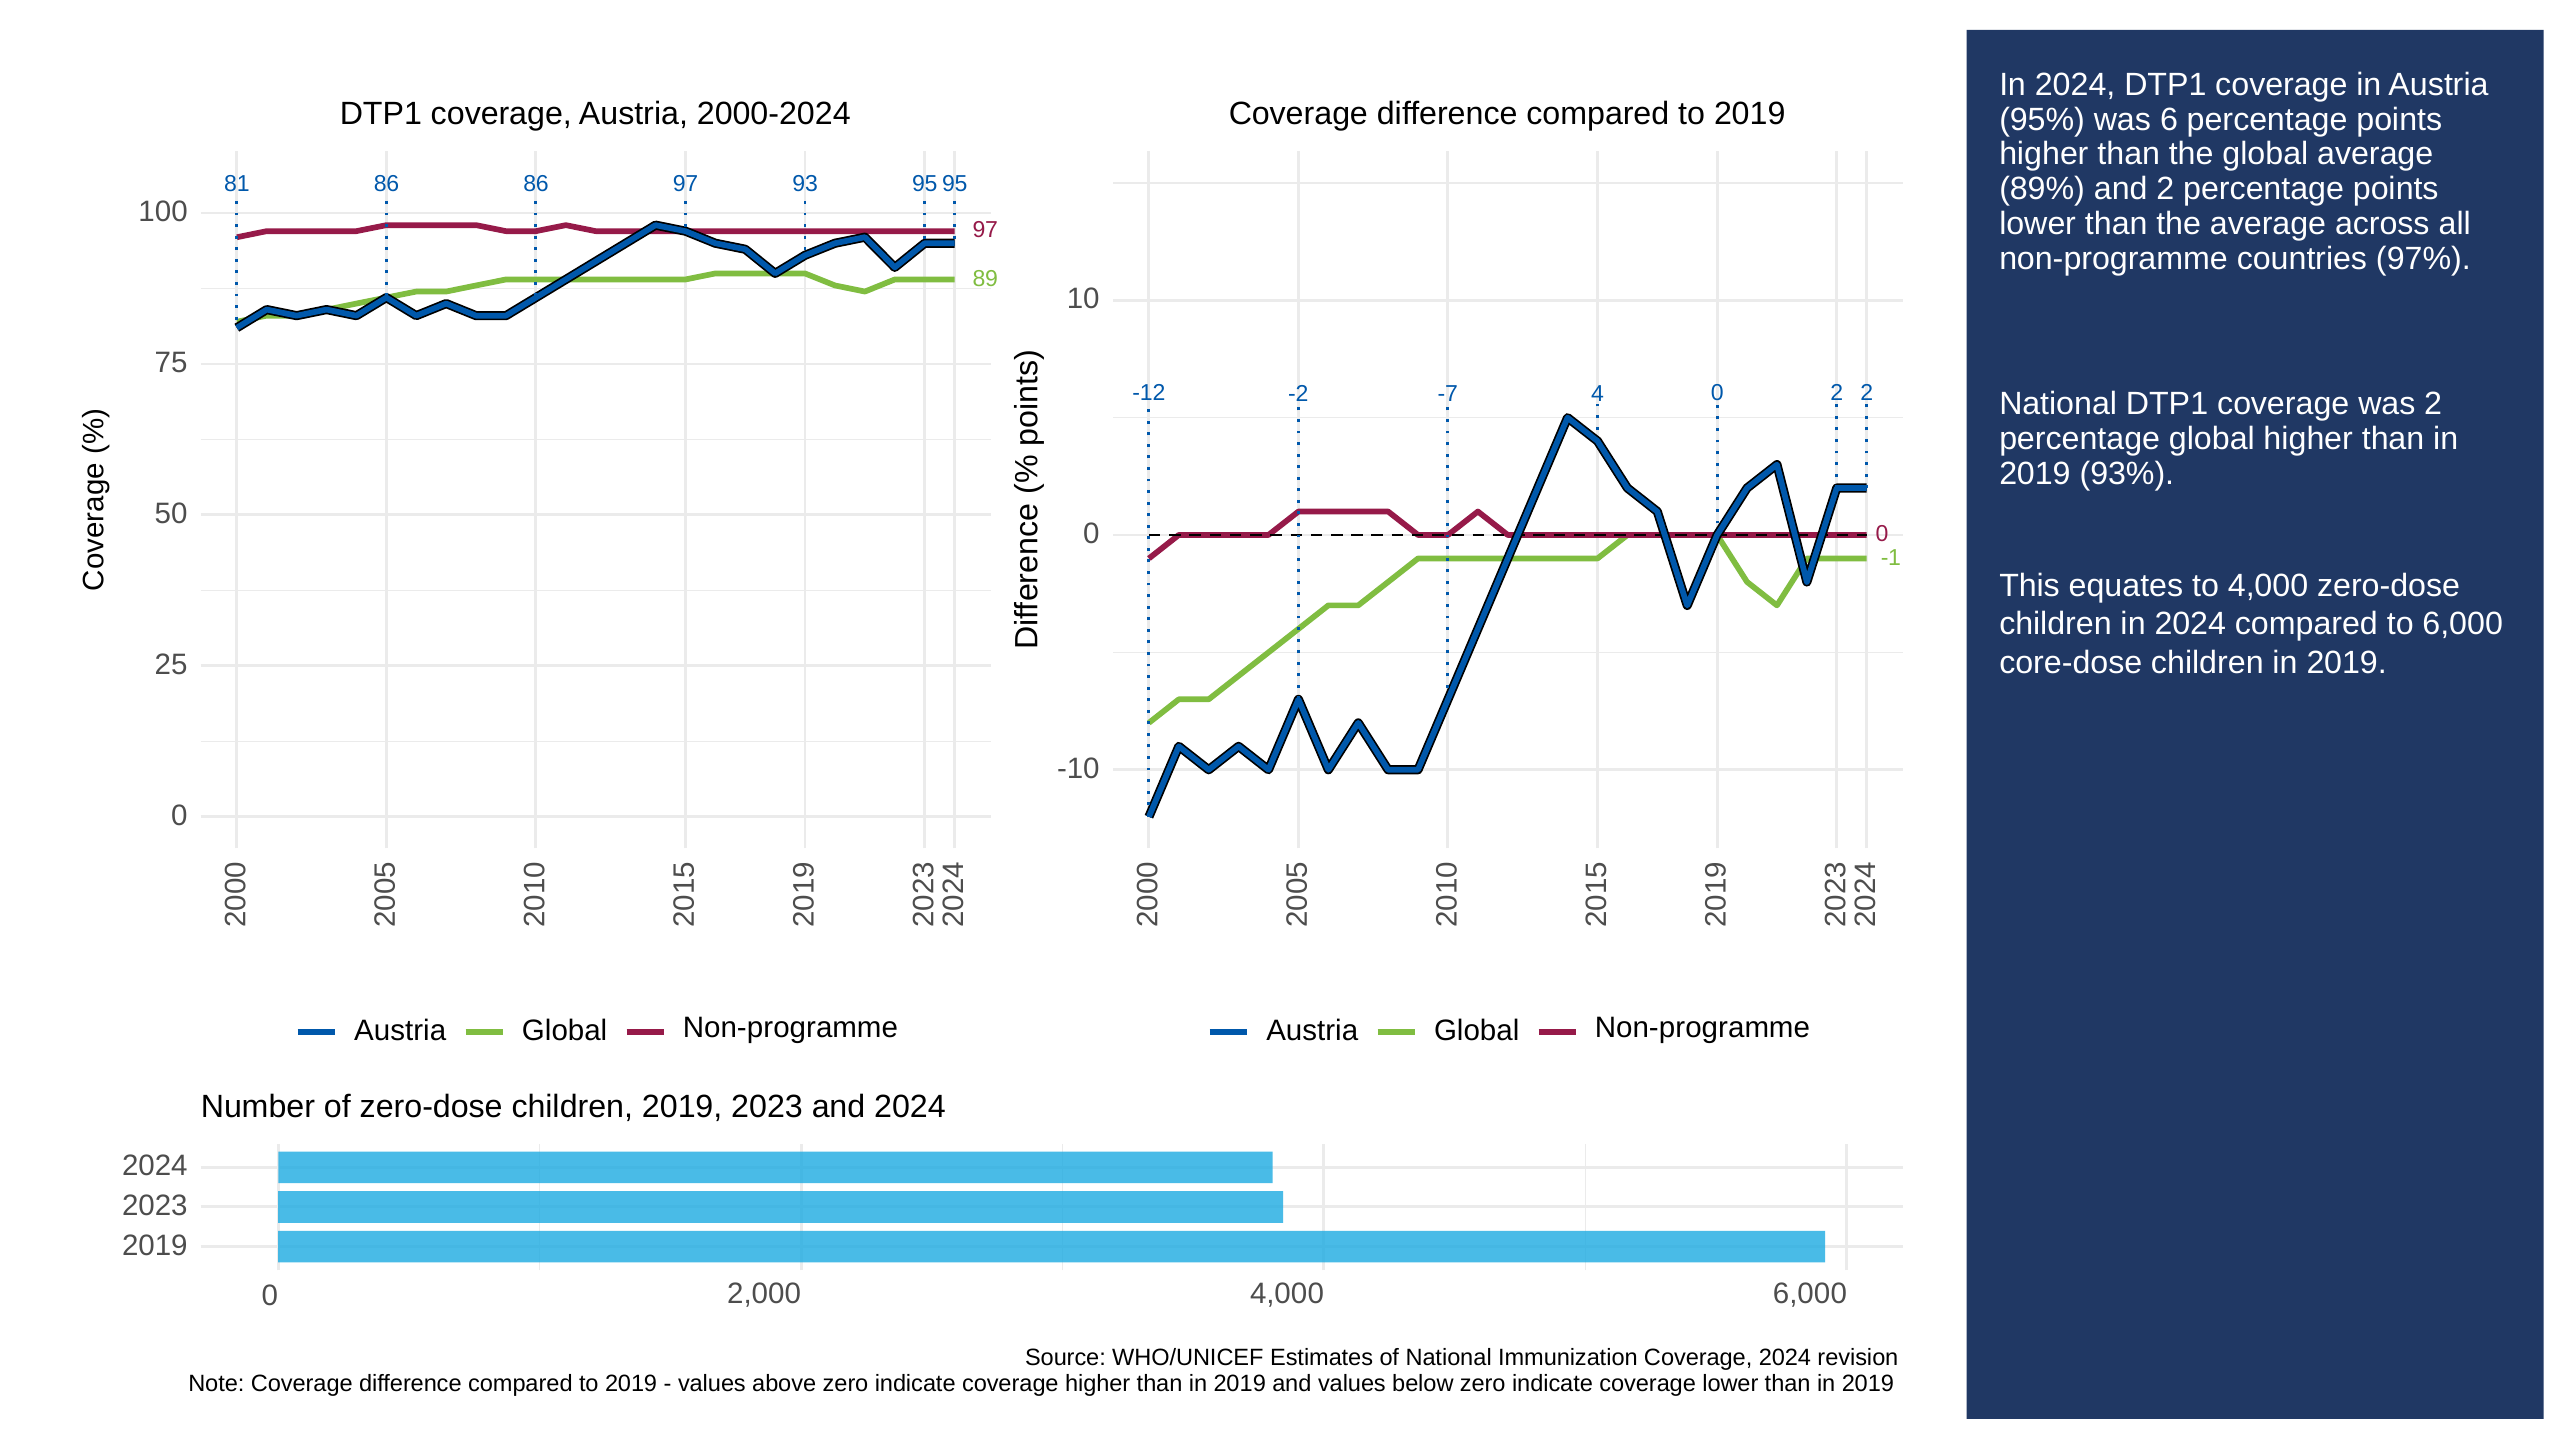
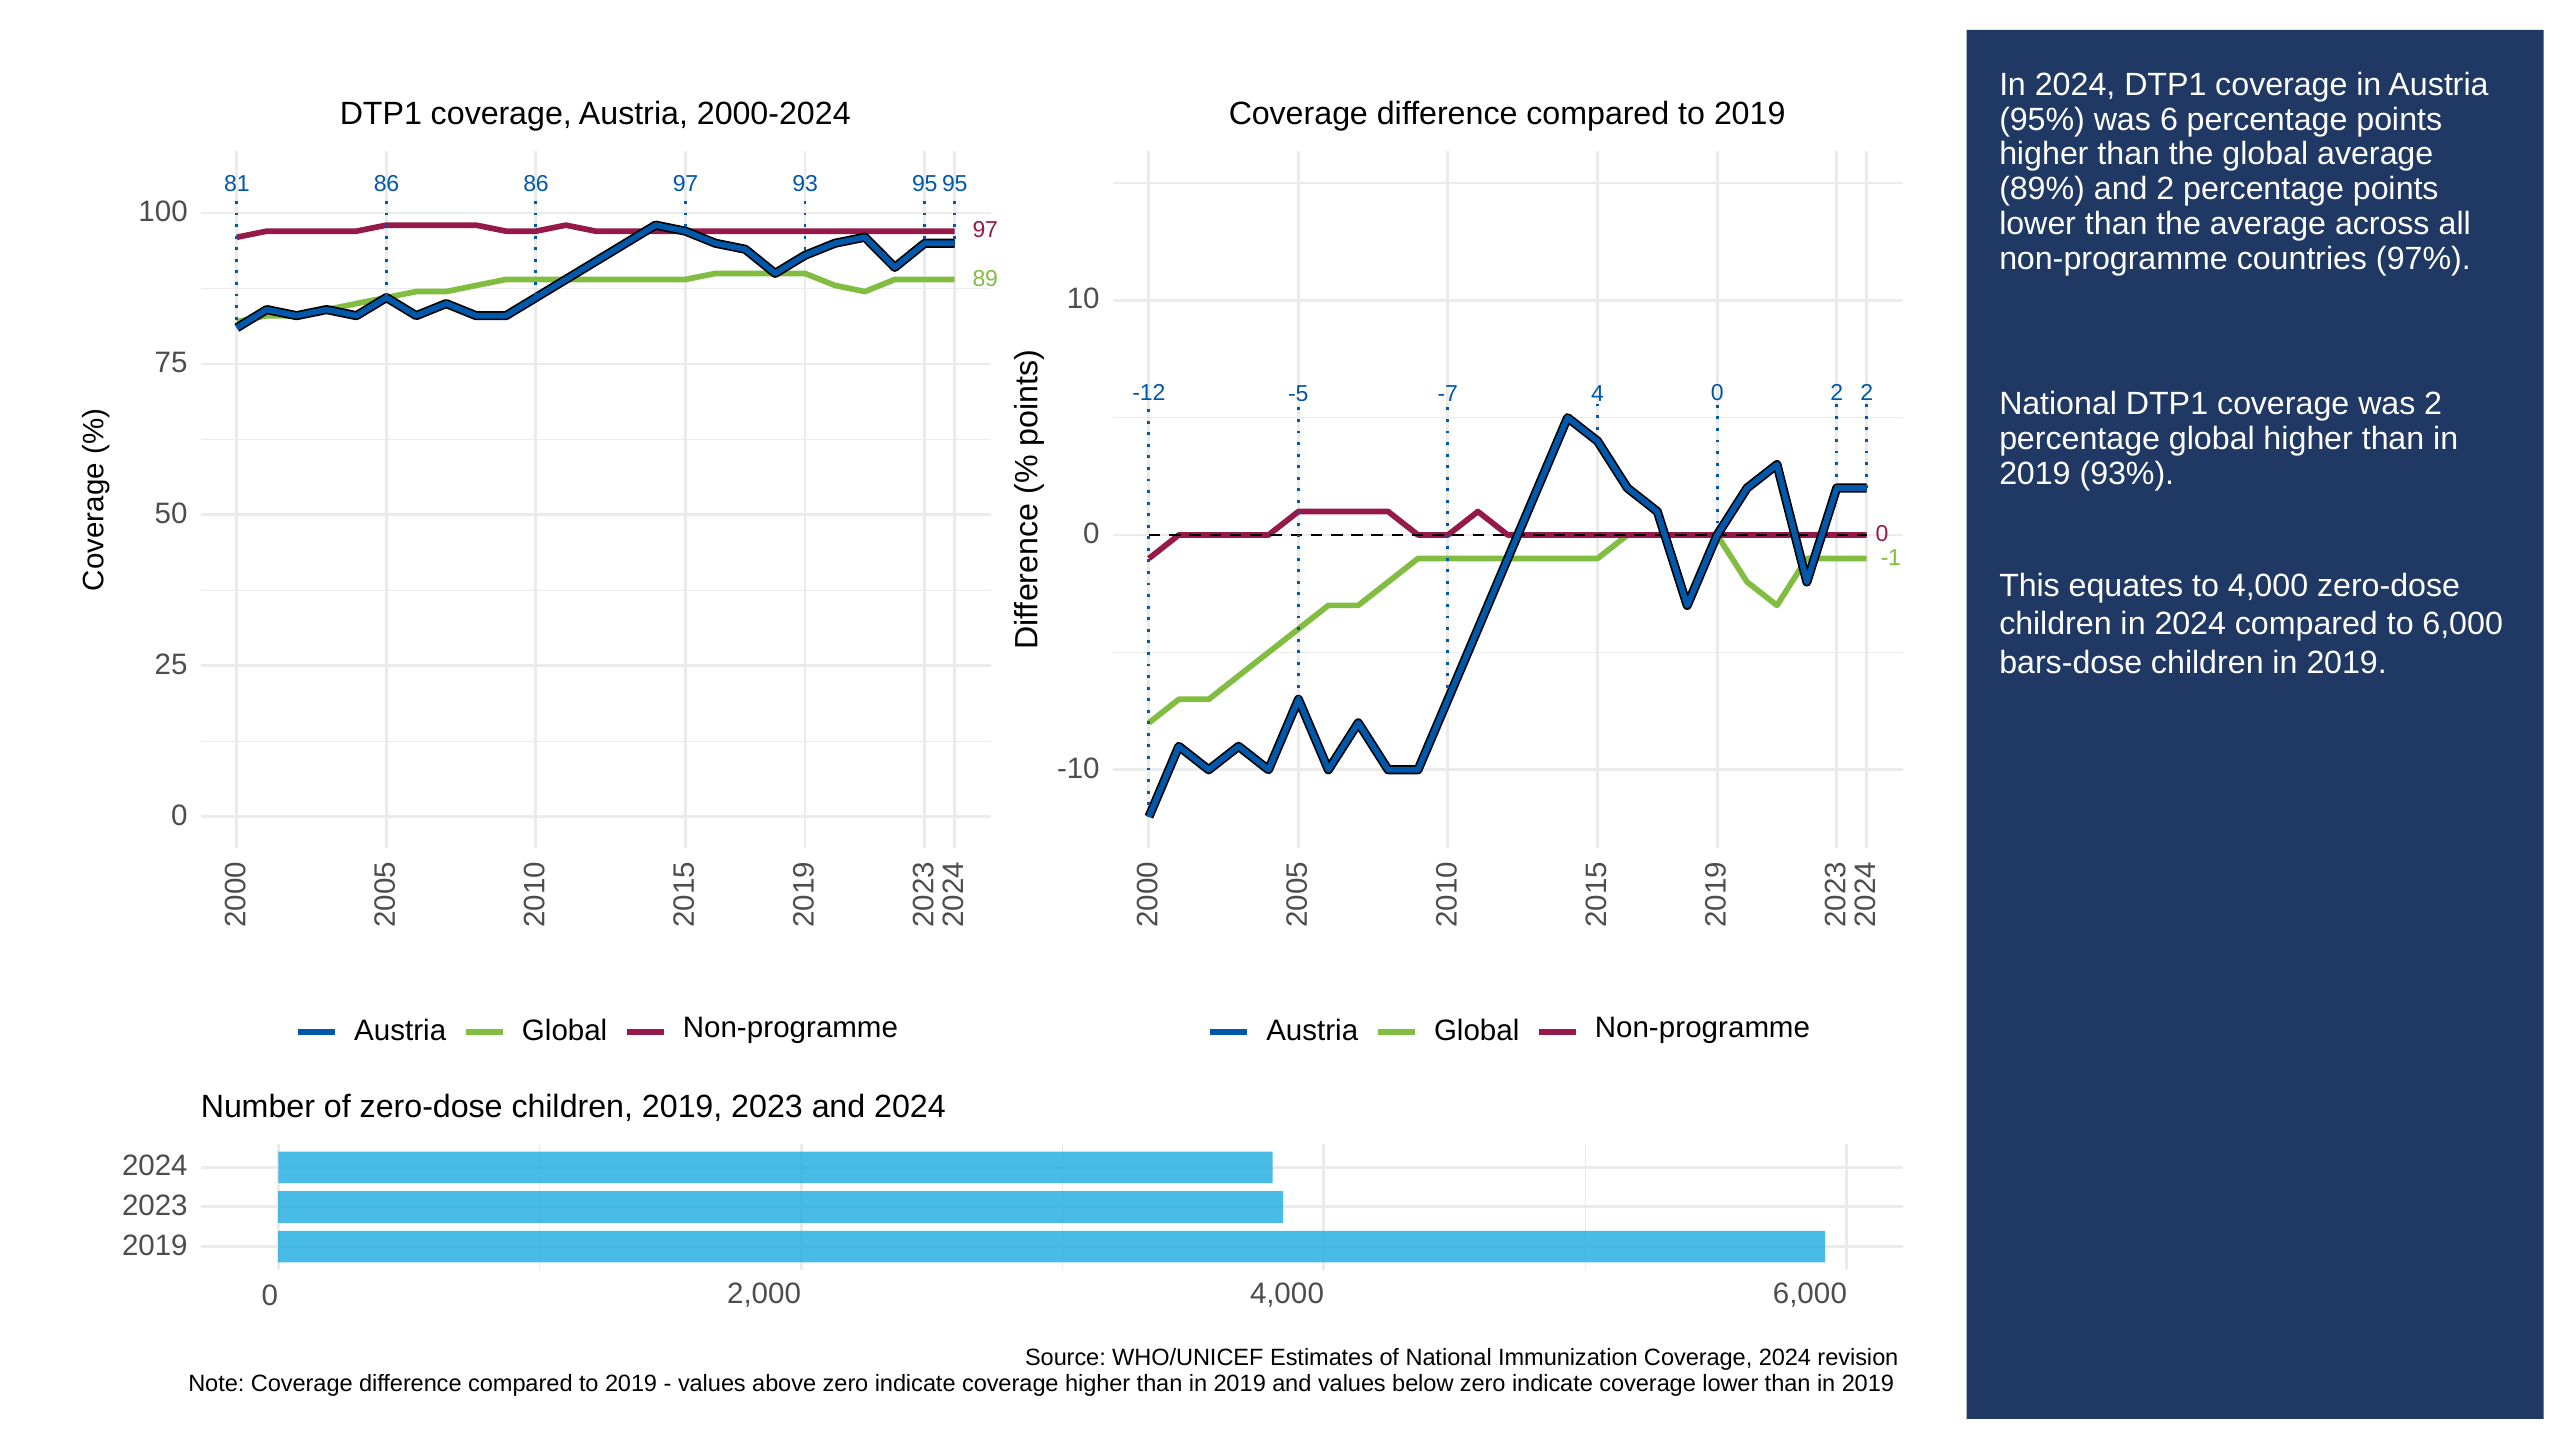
-2: -2 -> -5
core-dose: core-dose -> bars-dose
